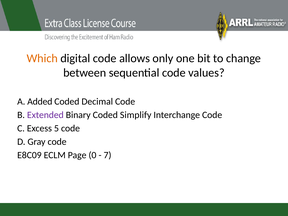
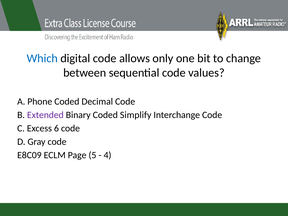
Which colour: orange -> blue
Added: Added -> Phone
5: 5 -> 6
0: 0 -> 5
7: 7 -> 4
